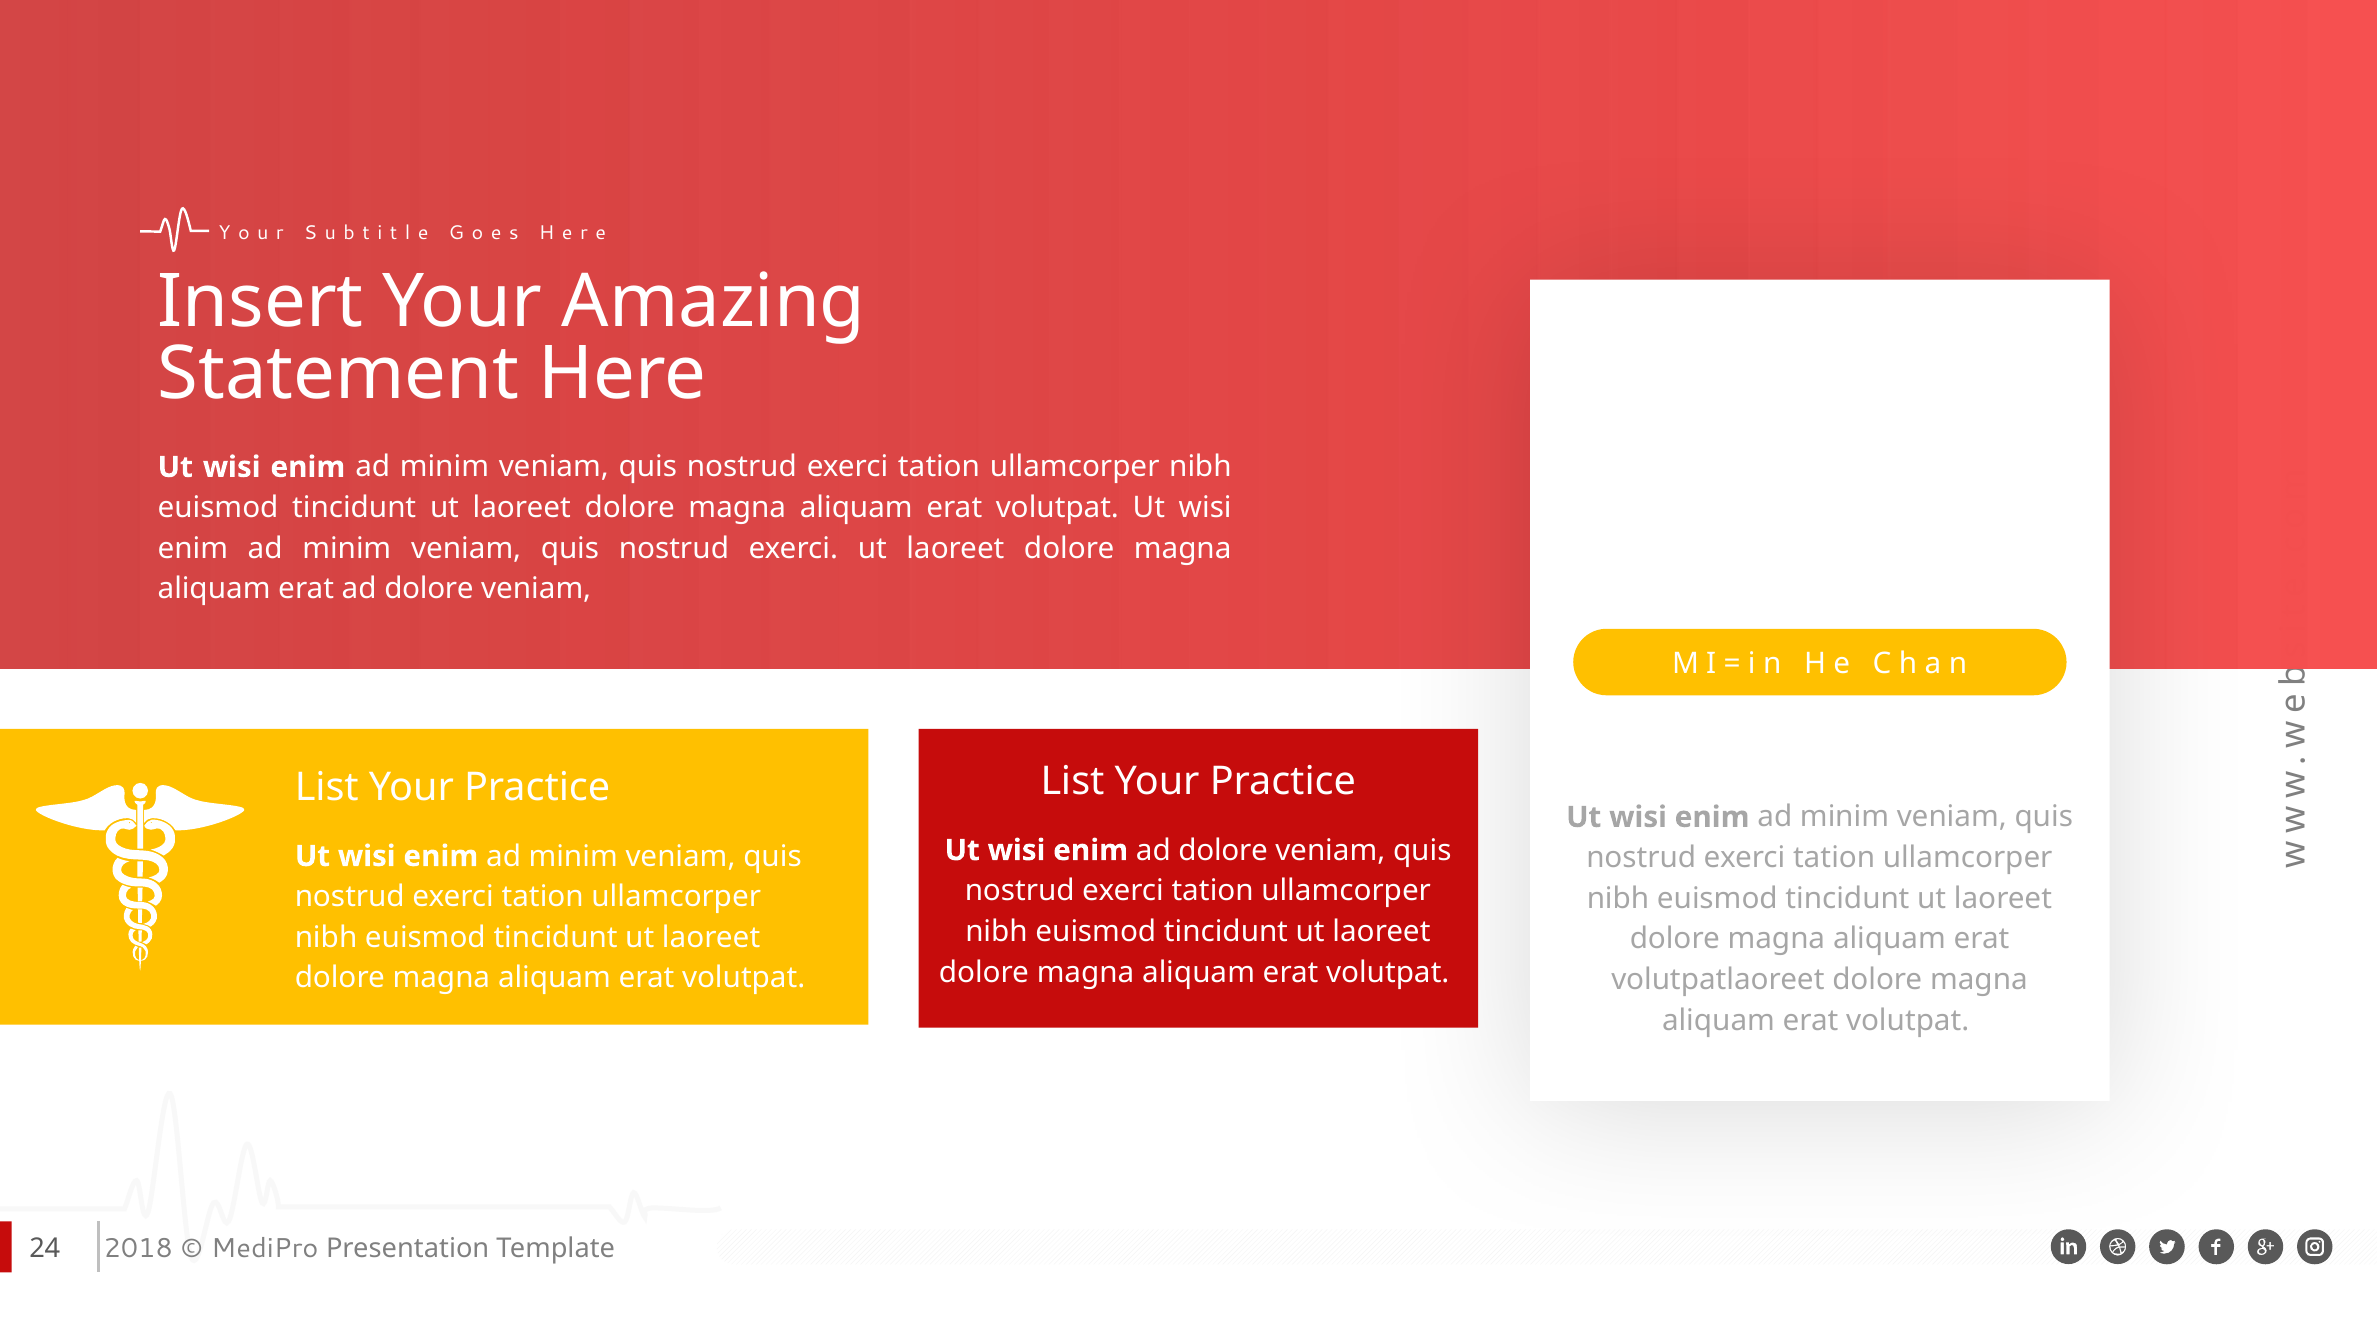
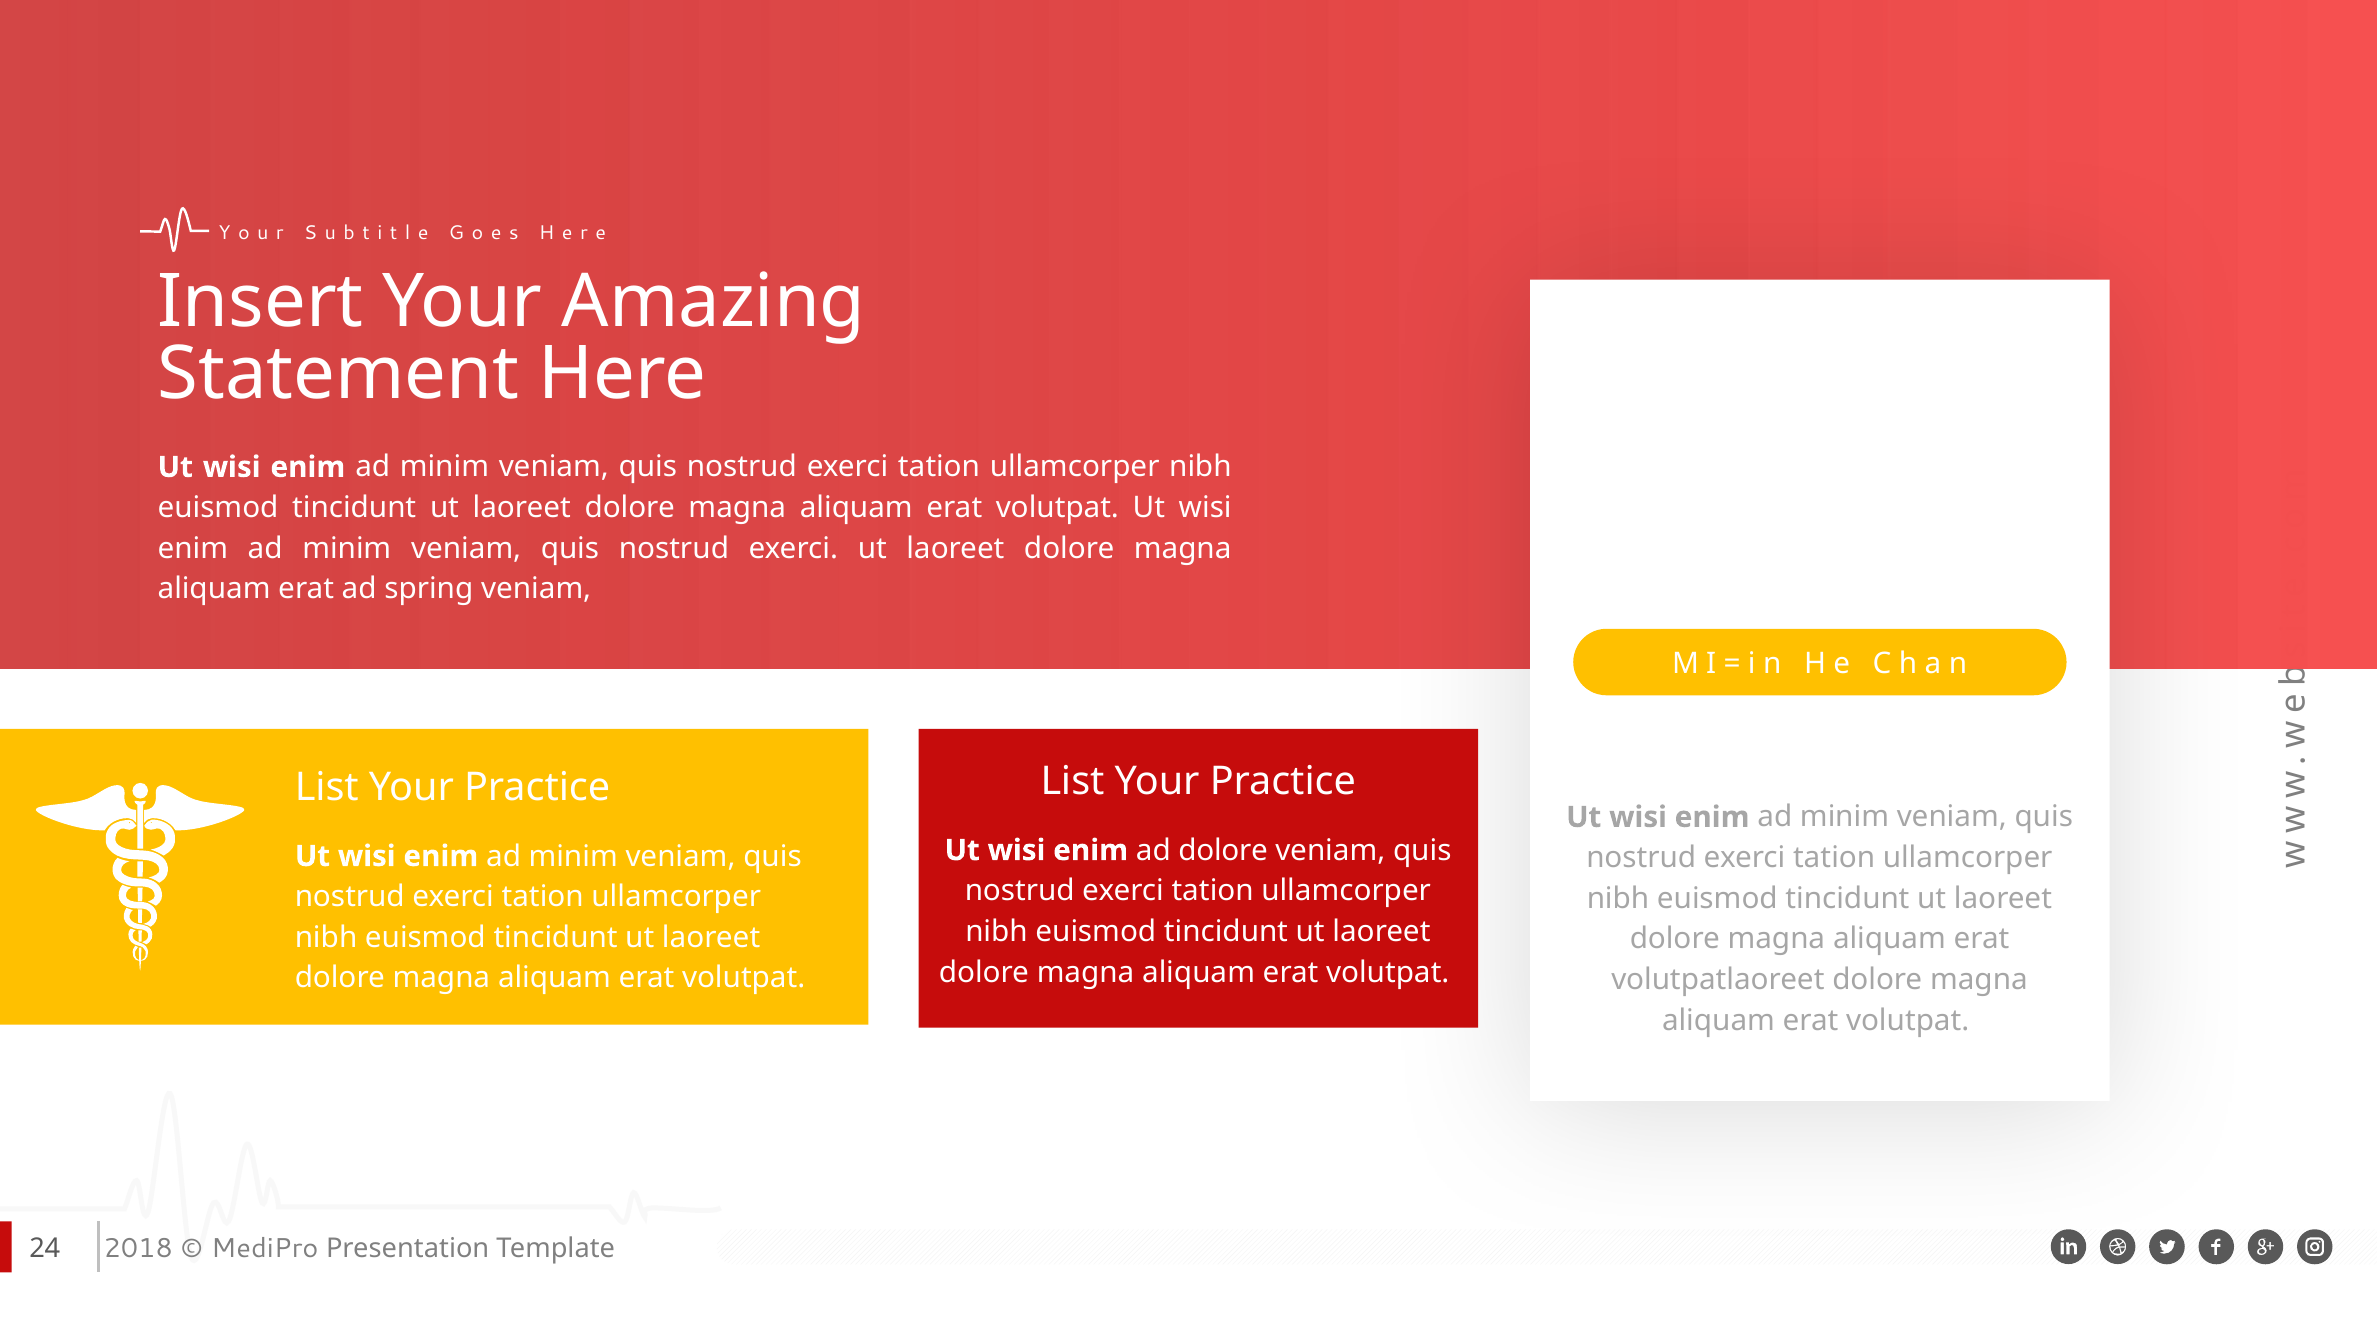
erat ad dolore: dolore -> spring
